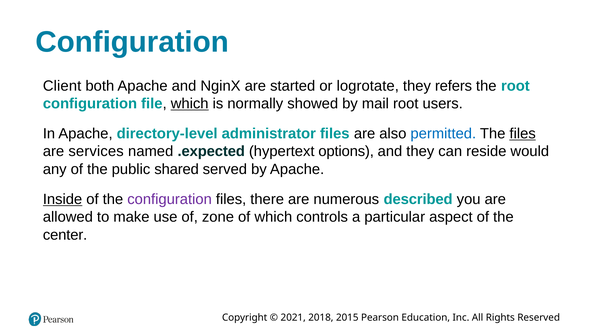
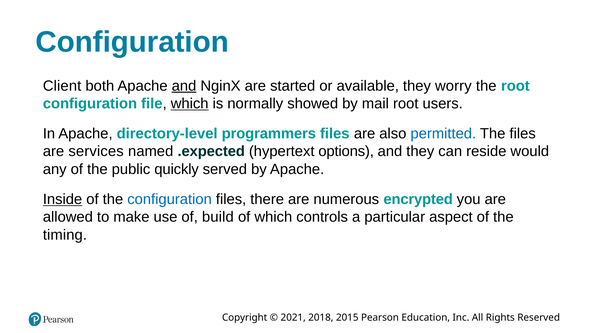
and at (184, 86) underline: none -> present
logrotate: logrotate -> available
refers: refers -> worry
administrator: administrator -> programmers
files at (523, 133) underline: present -> none
shared: shared -> quickly
configuration at (170, 199) colour: purple -> blue
described: described -> encrypted
zone: zone -> build
center: center -> timing
